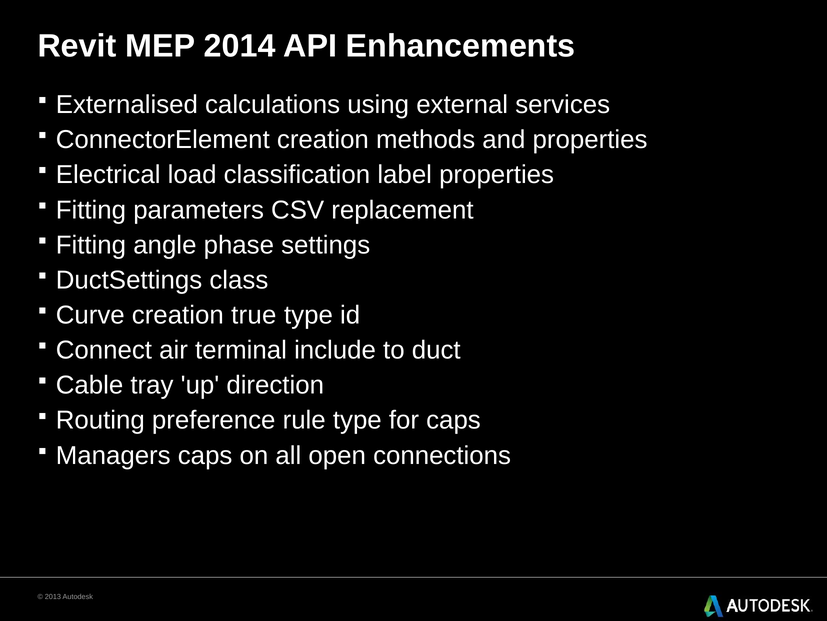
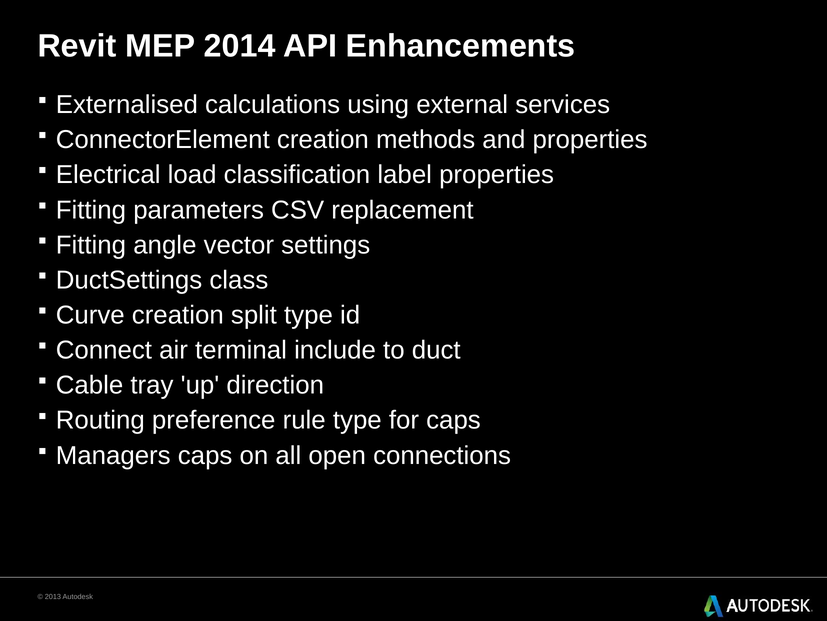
phase: phase -> vector
true: true -> split
